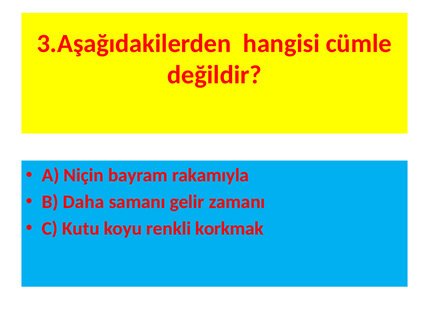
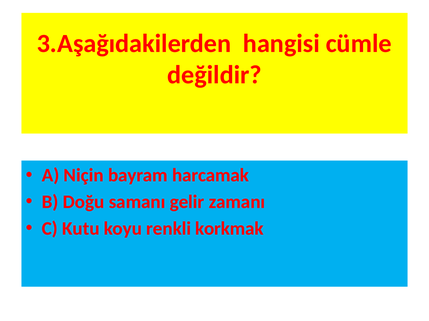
rakamıyla: rakamıyla -> harcamak
Daha: Daha -> Doğu
